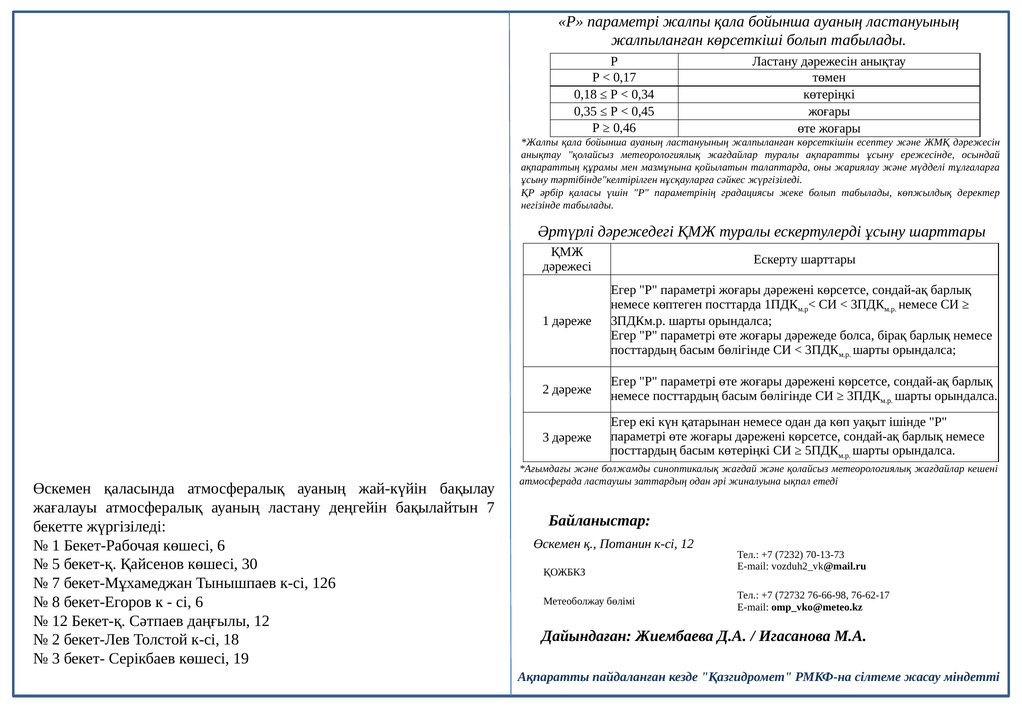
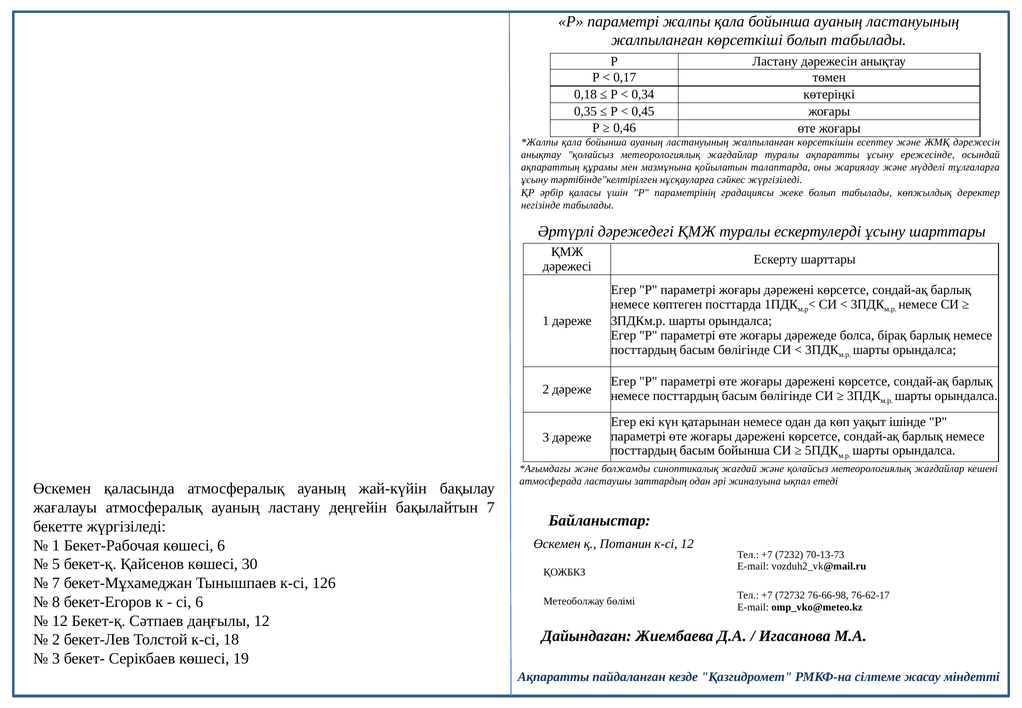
басым көтеріңкі: көтеріңкі -> бойынша
